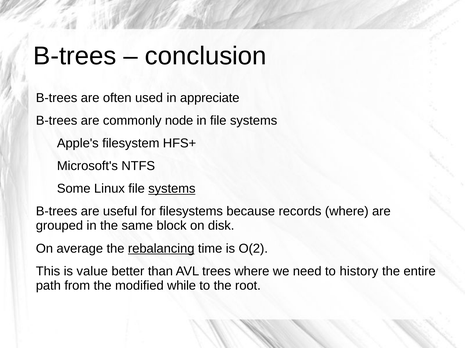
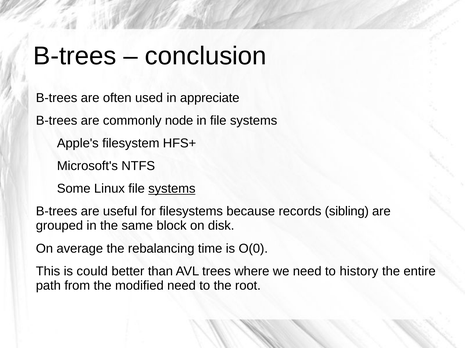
records where: where -> sibling
rebalancing underline: present -> none
O(2: O(2 -> O(0
value: value -> could
modified while: while -> need
